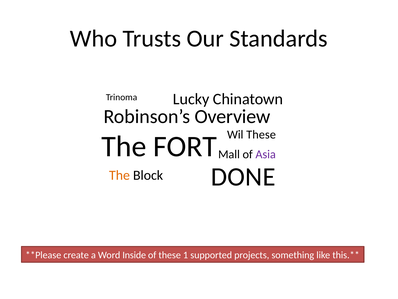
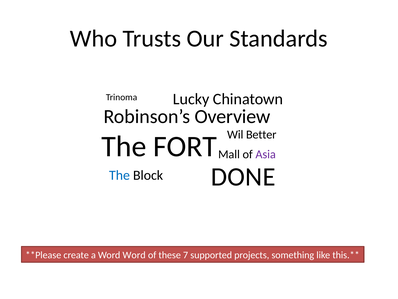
Wil These: These -> Better
The at (120, 175) colour: orange -> blue
Word Inside: Inside -> Word
1: 1 -> 7
